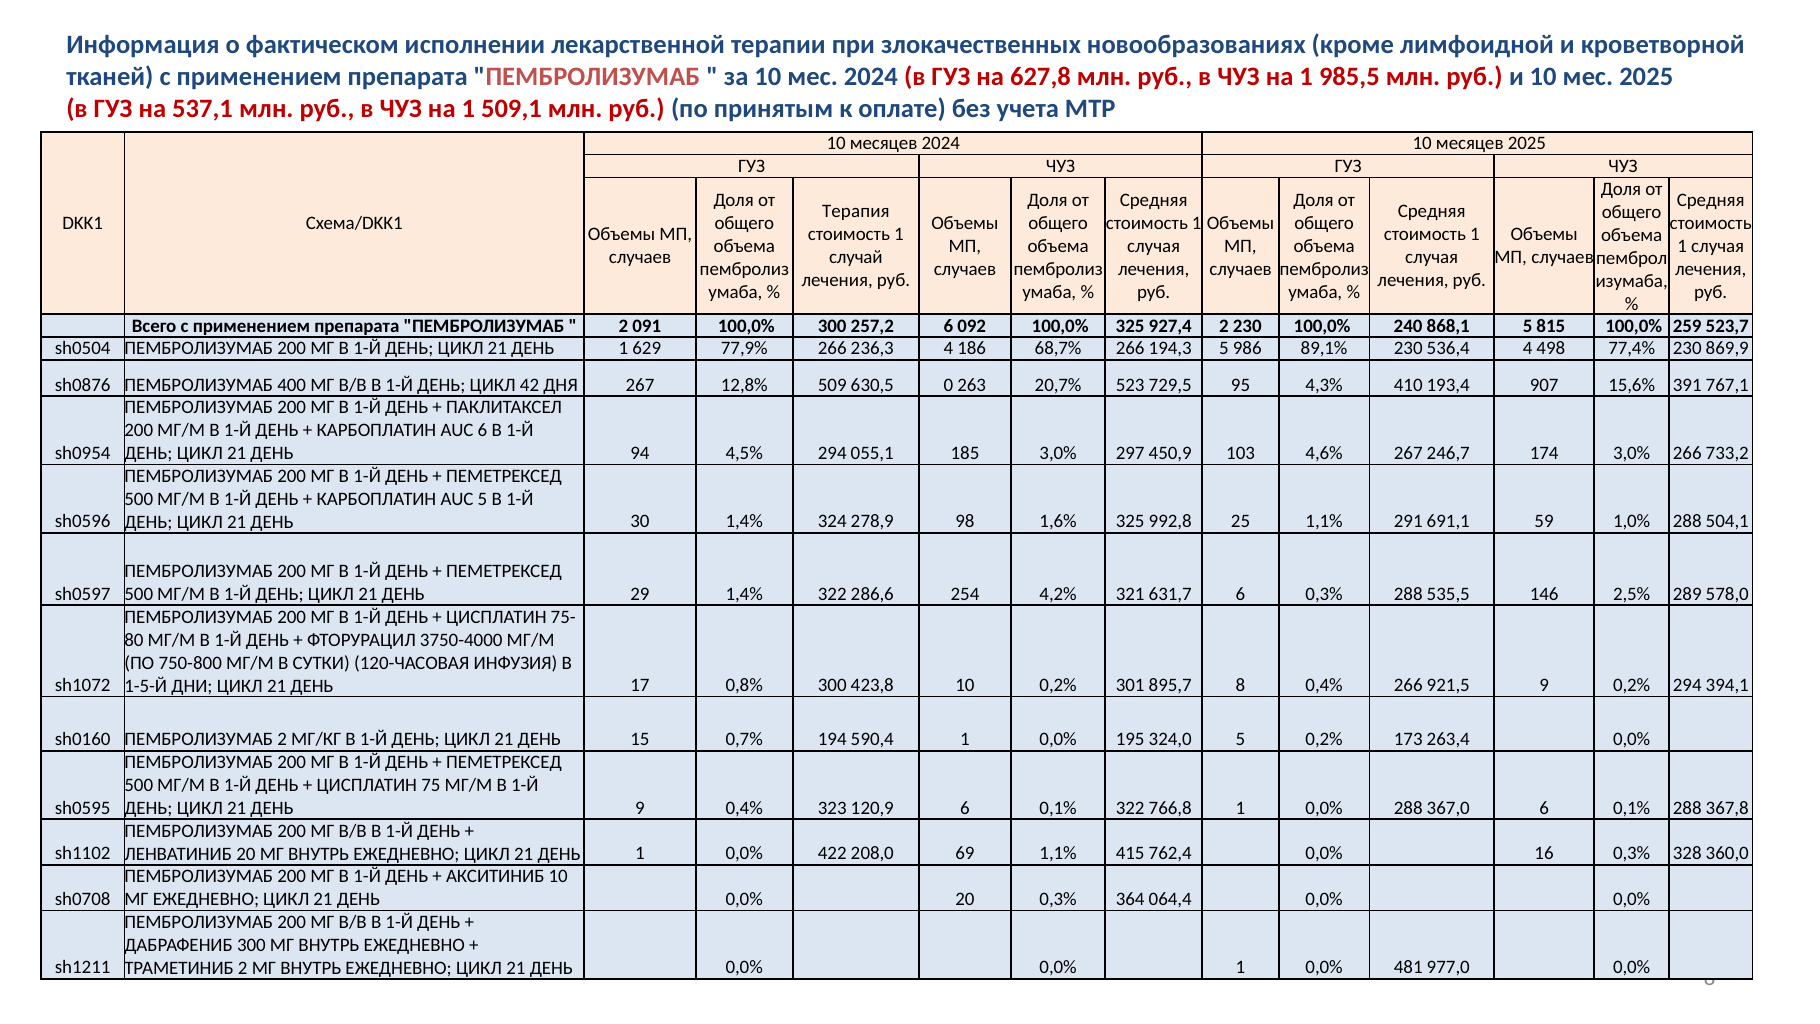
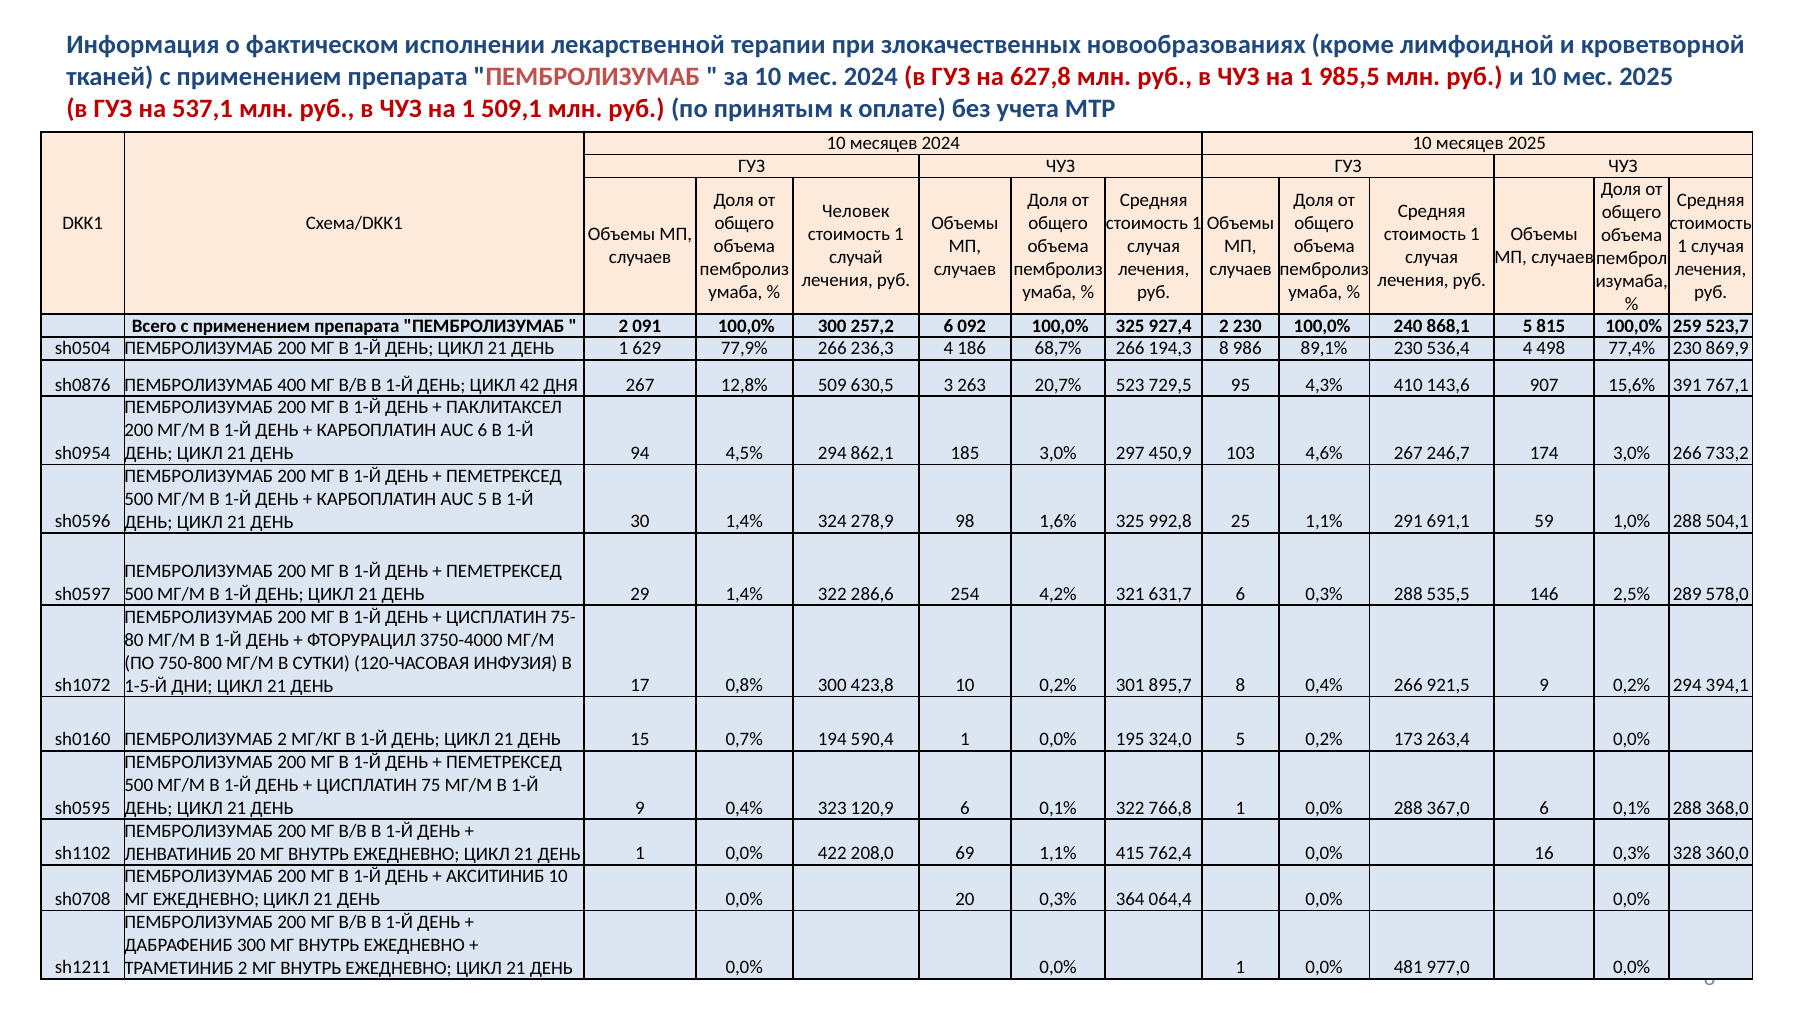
Терапия: Терапия -> Человек
194,3 5: 5 -> 8
0: 0 -> 3
193,4: 193,4 -> 143,6
055,1: 055,1 -> 862,1
367,8: 367,8 -> 368,0
